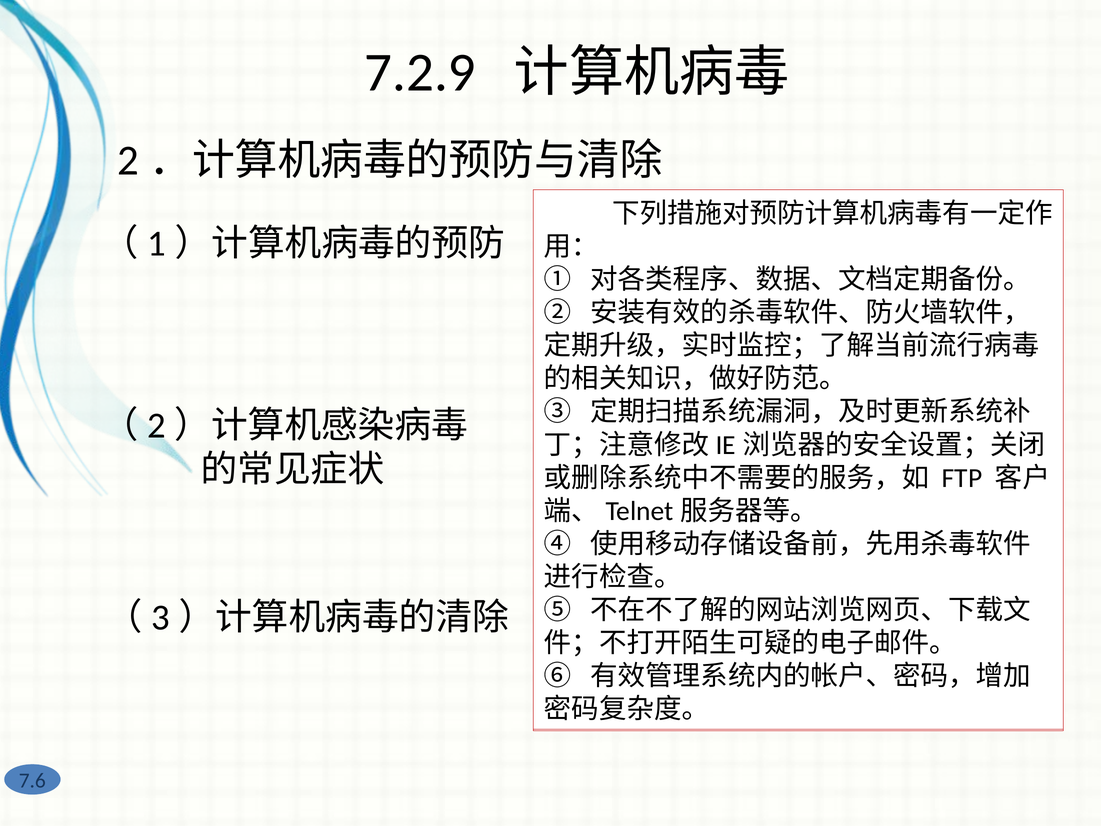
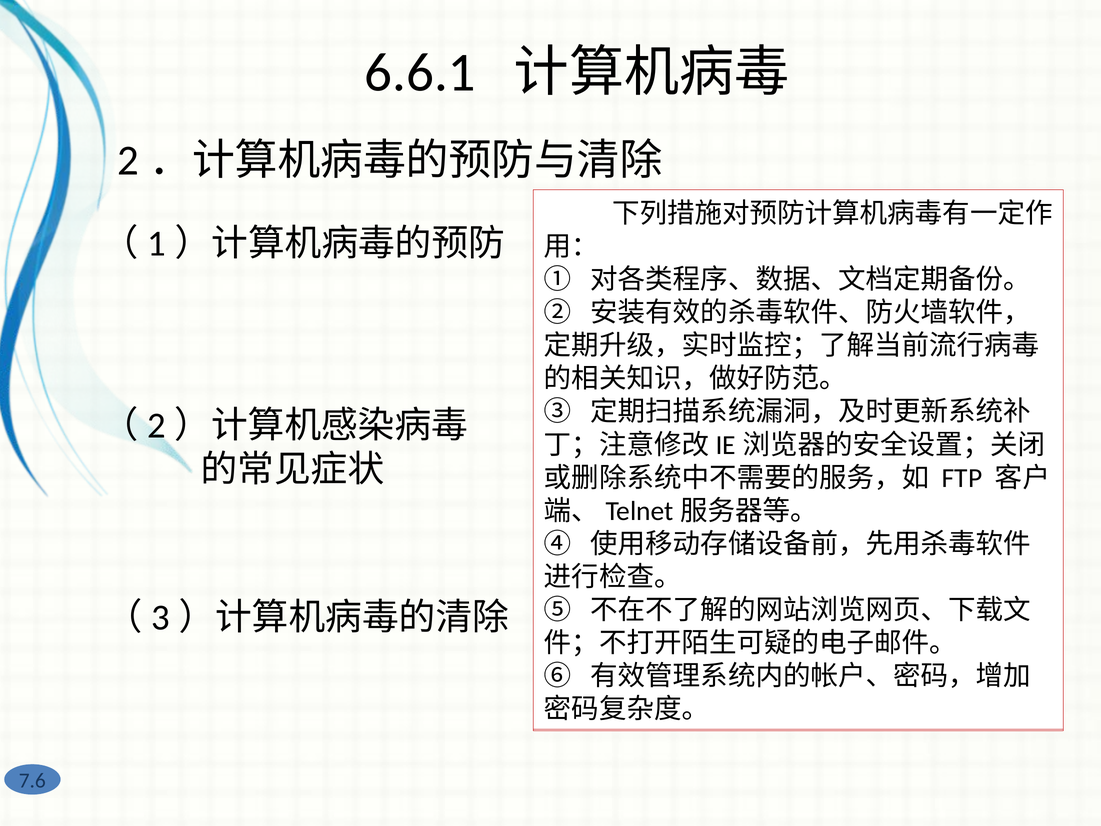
7.2.9: 7.2.9 -> 6.6.1
